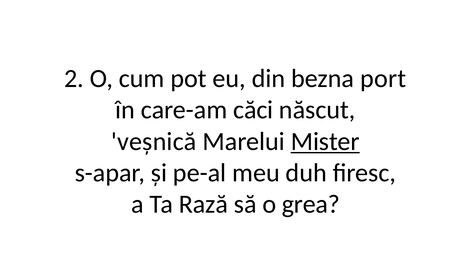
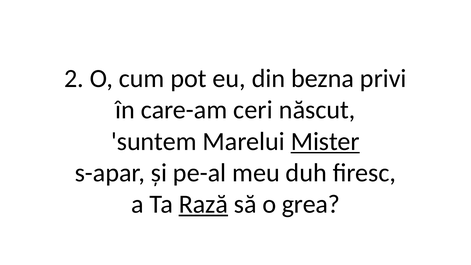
port: port -> privi
căci: căci -> ceri
veșnică: veșnică -> suntem
Rază underline: none -> present
